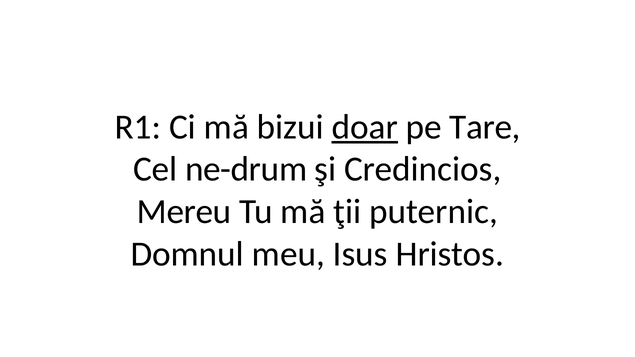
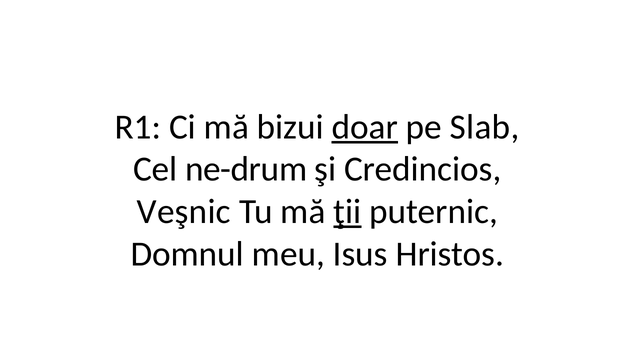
Tare: Tare -> Slab
Mereu: Mereu -> Veşnic
ţii underline: none -> present
